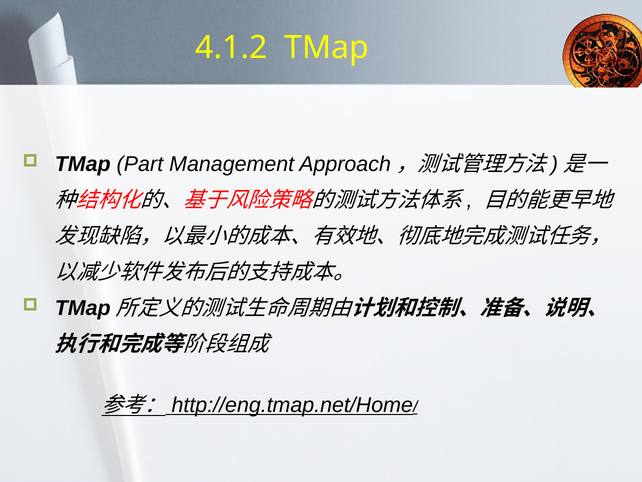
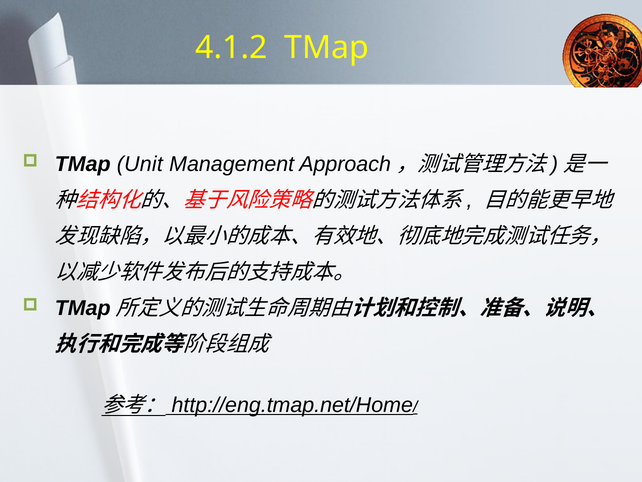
Part: Part -> Unit
